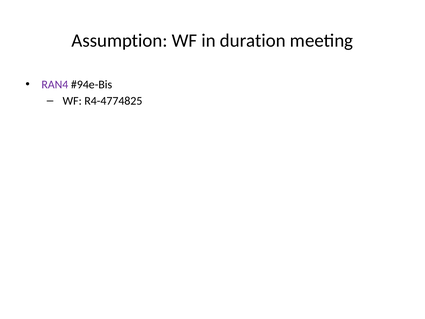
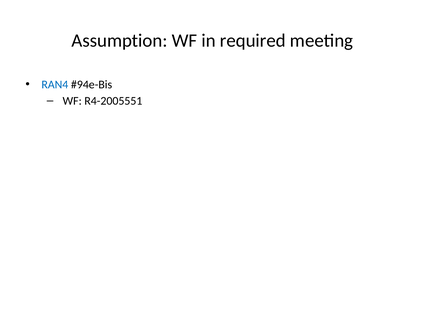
duration: duration -> required
RAN4 colour: purple -> blue
R4-4774825: R4-4774825 -> R4-2005551
